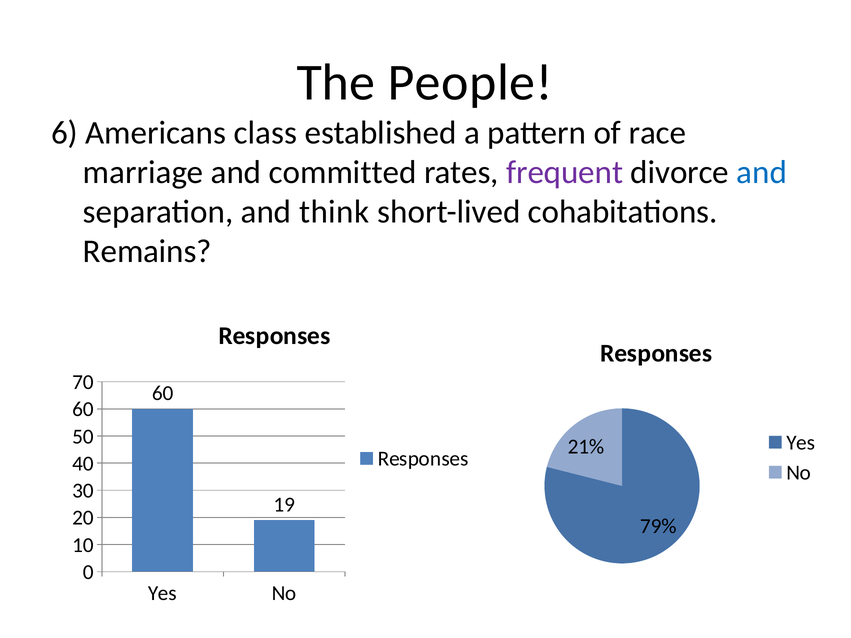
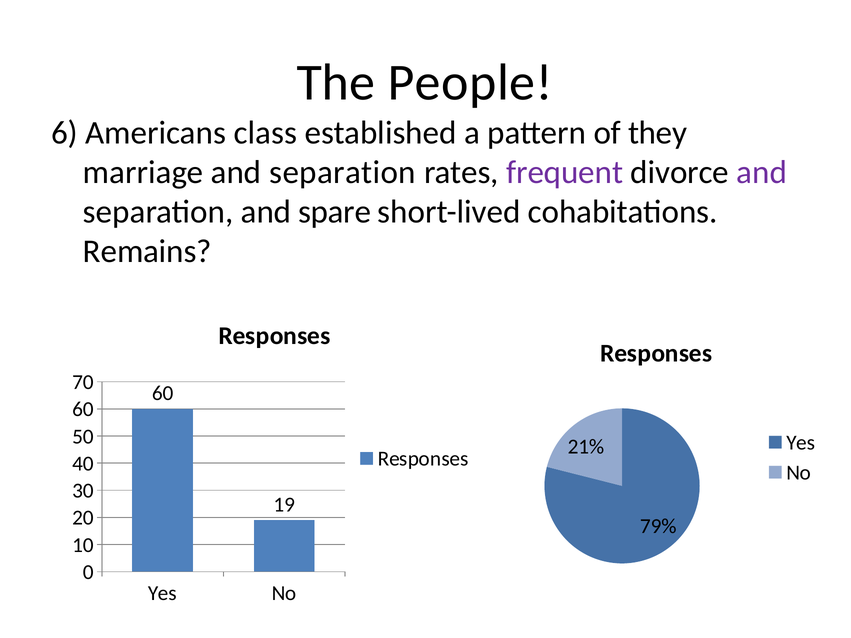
race: race -> they
marriage and committed: committed -> separation
and at (762, 172) colour: blue -> purple
think: think -> spare
